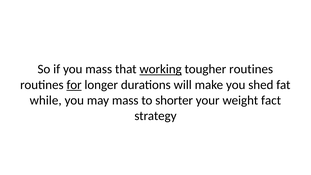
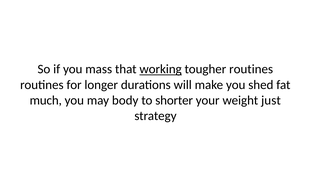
for underline: present -> none
while: while -> much
may mass: mass -> body
fact: fact -> just
